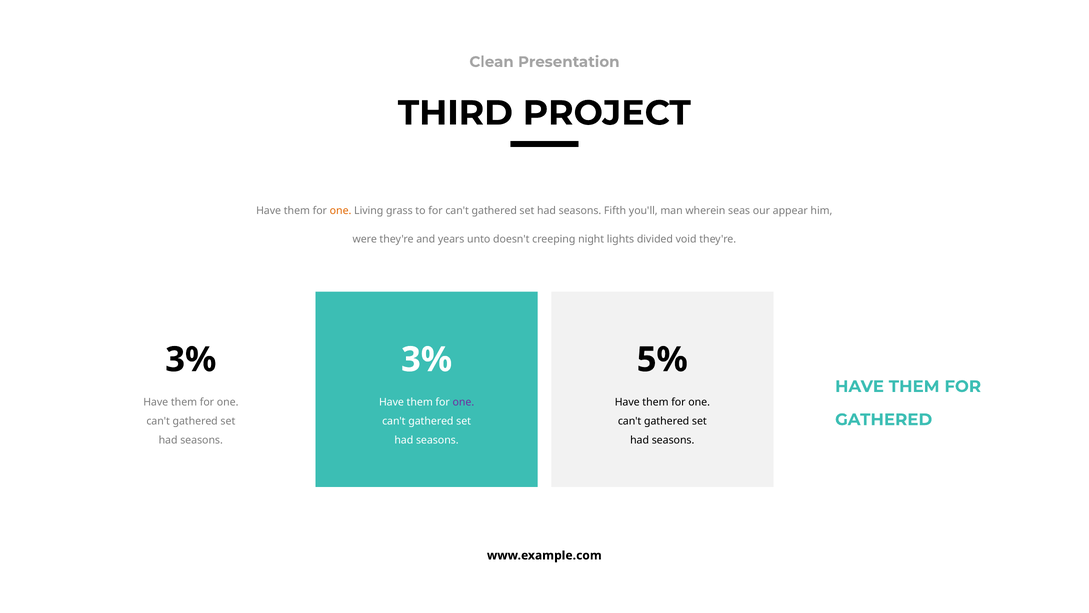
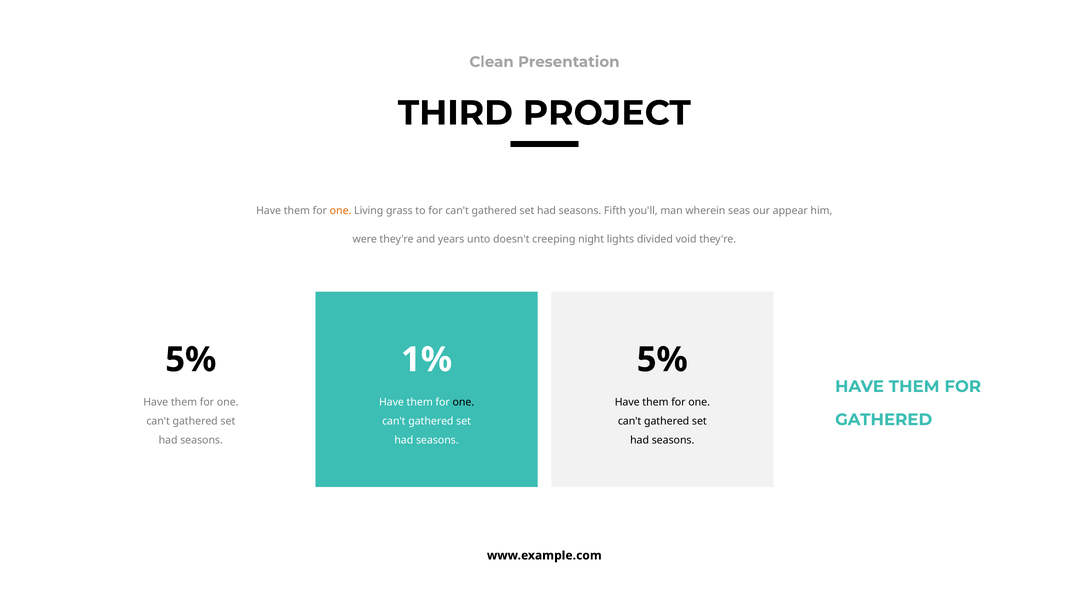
3% at (191, 359): 3% -> 5%
3% at (427, 359): 3% -> 1%
one at (463, 402) colour: purple -> black
